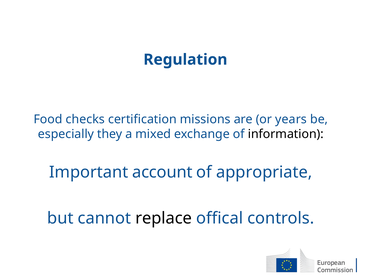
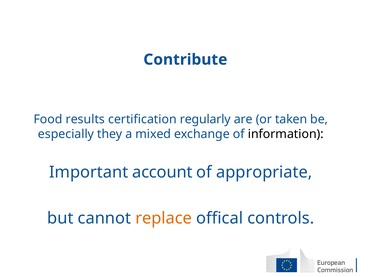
Regulation: Regulation -> Contribute
checks: checks -> results
missions: missions -> regularly
years: years -> taken
replace colour: black -> orange
